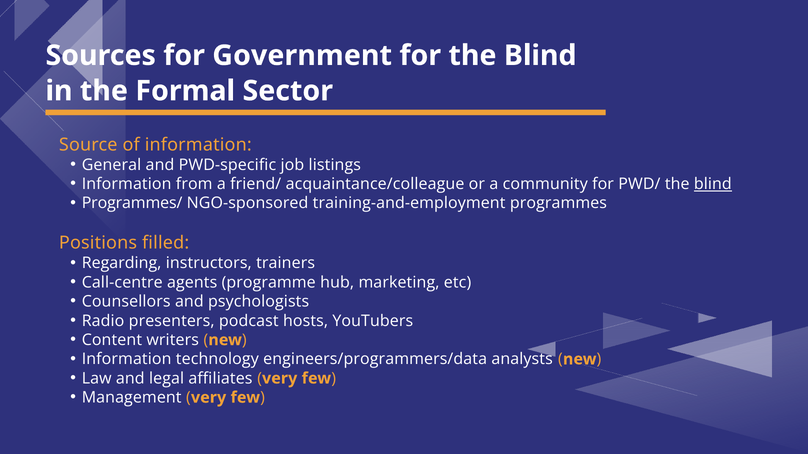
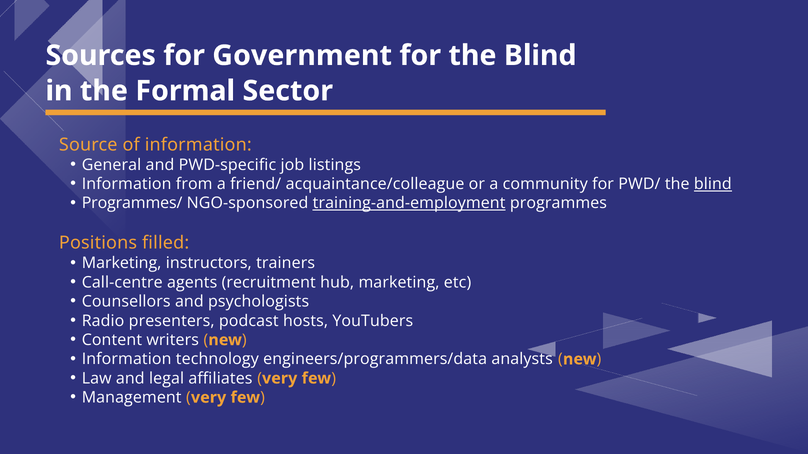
training-and-employment underline: none -> present
Regarding at (122, 264): Regarding -> Marketing
programme: programme -> recruitment
